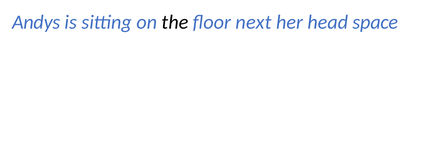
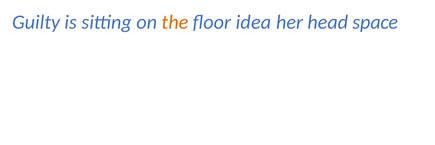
Andys: Andys -> Guilty
the colour: black -> orange
next: next -> idea
